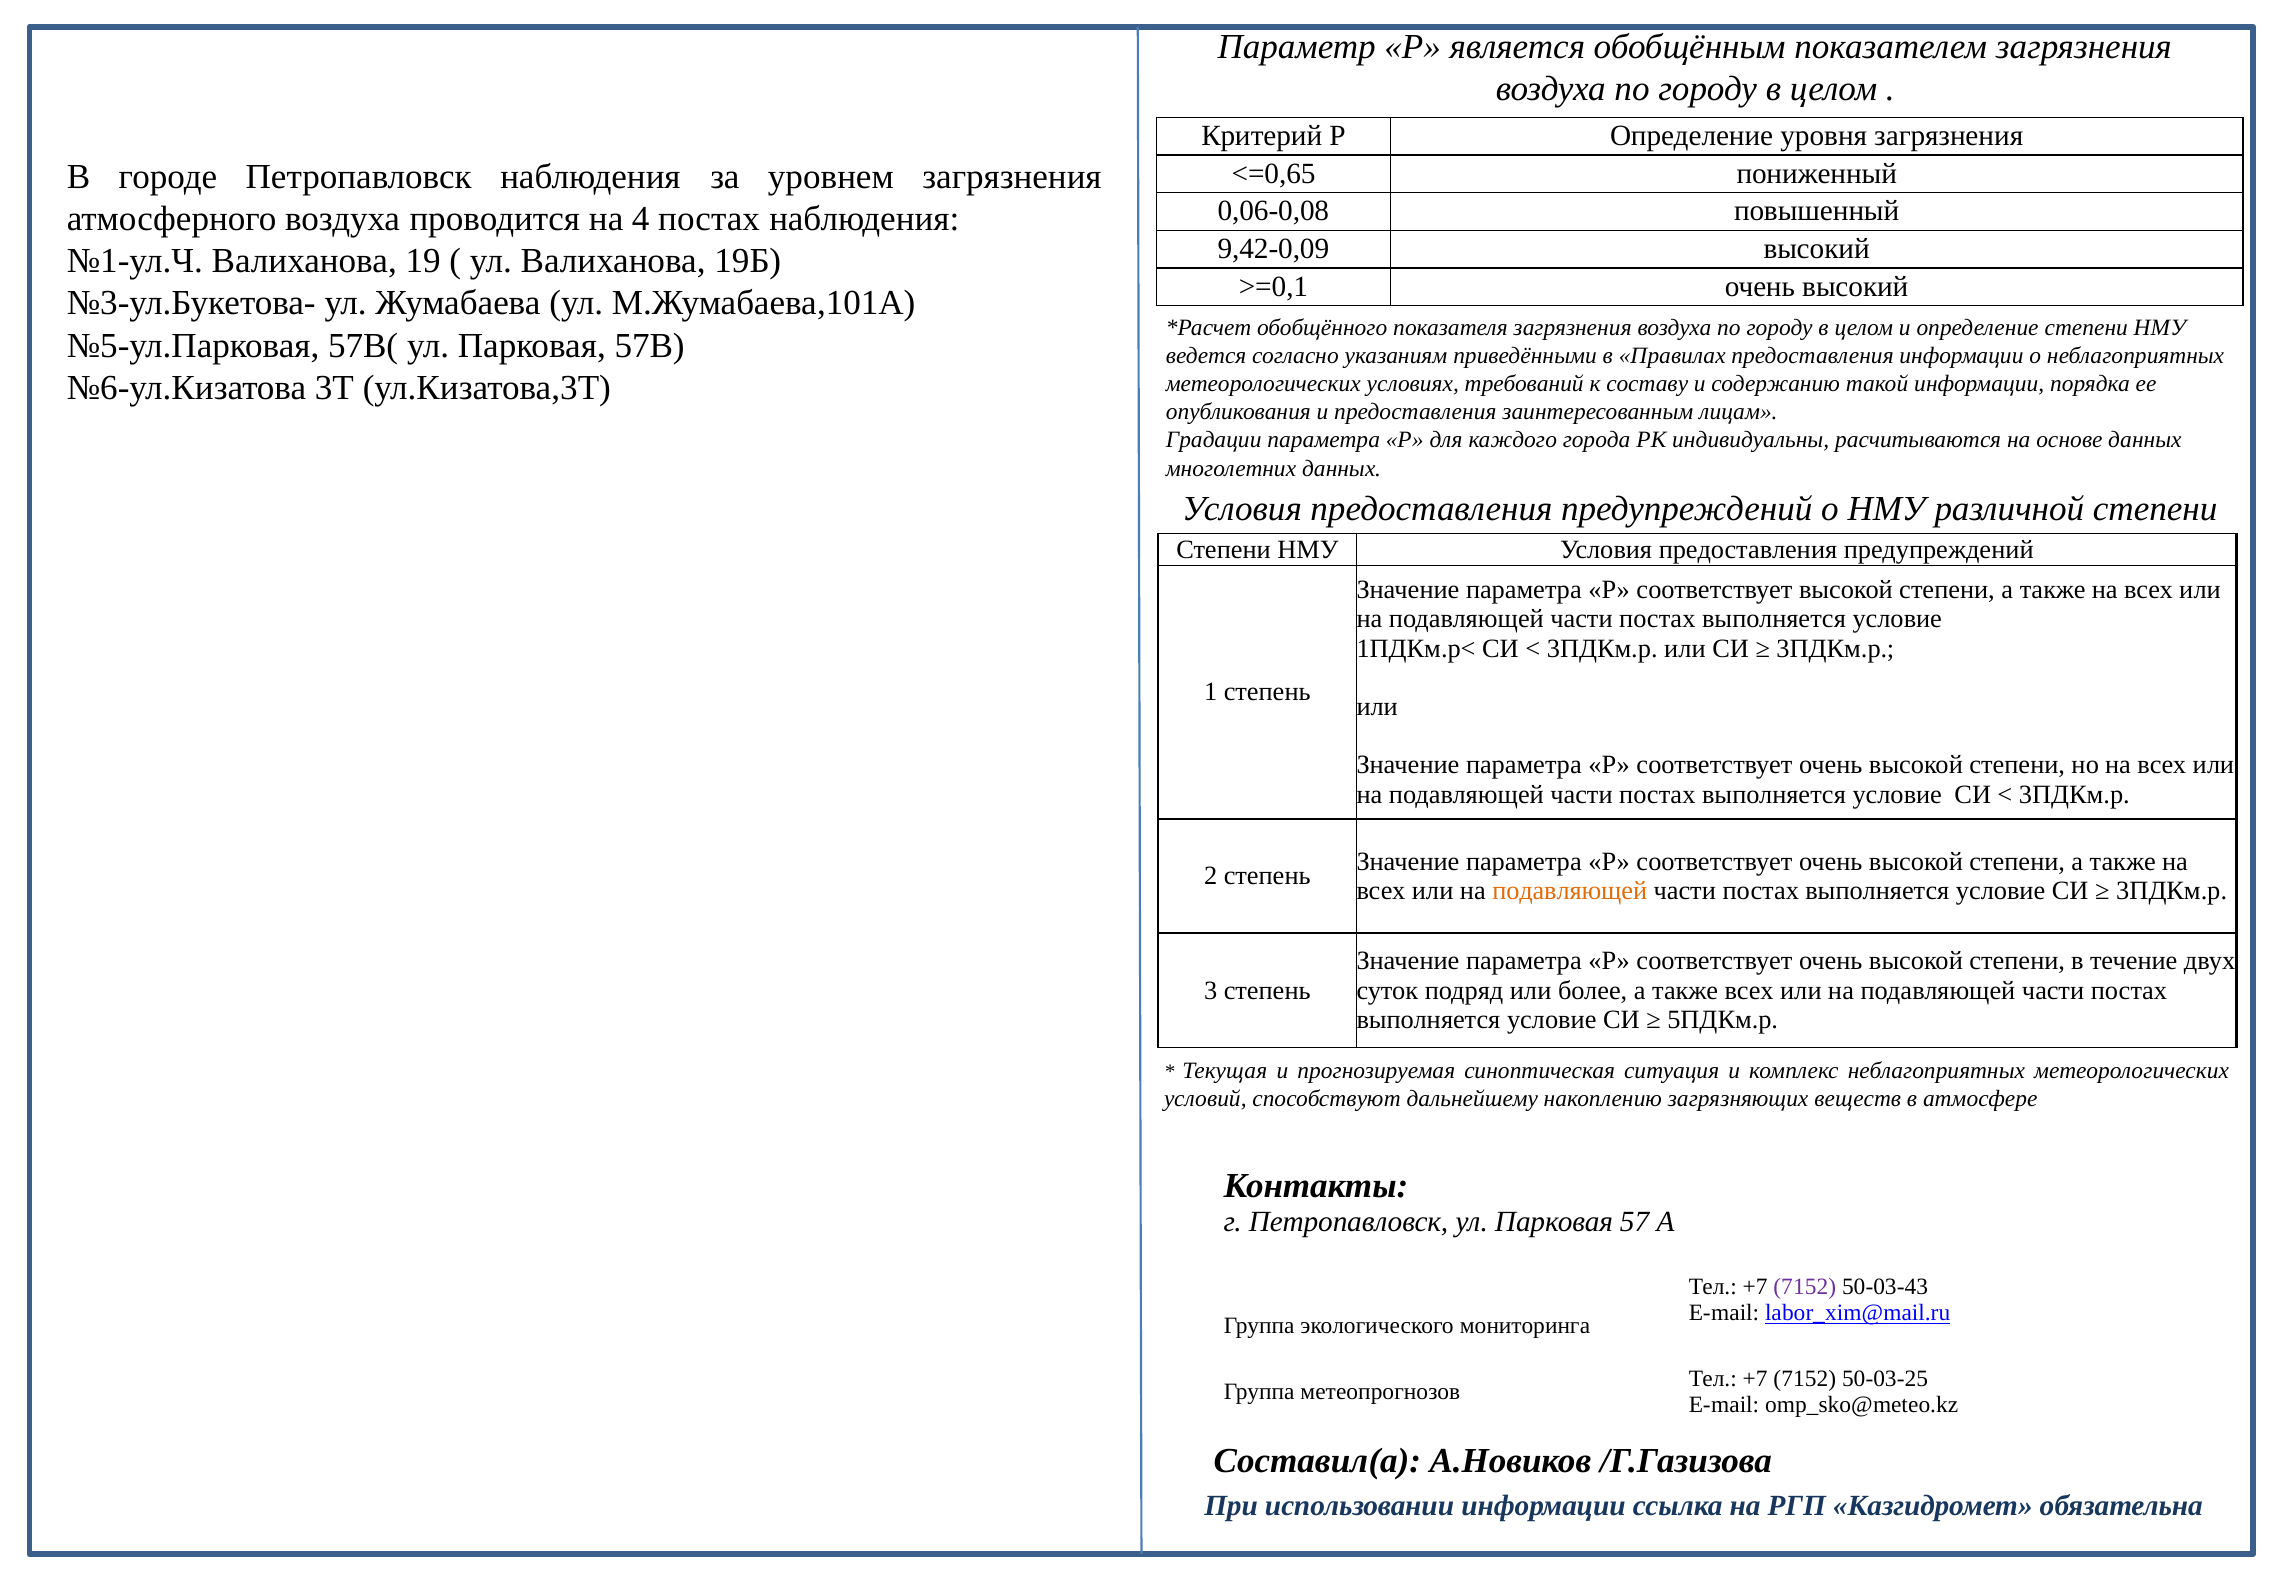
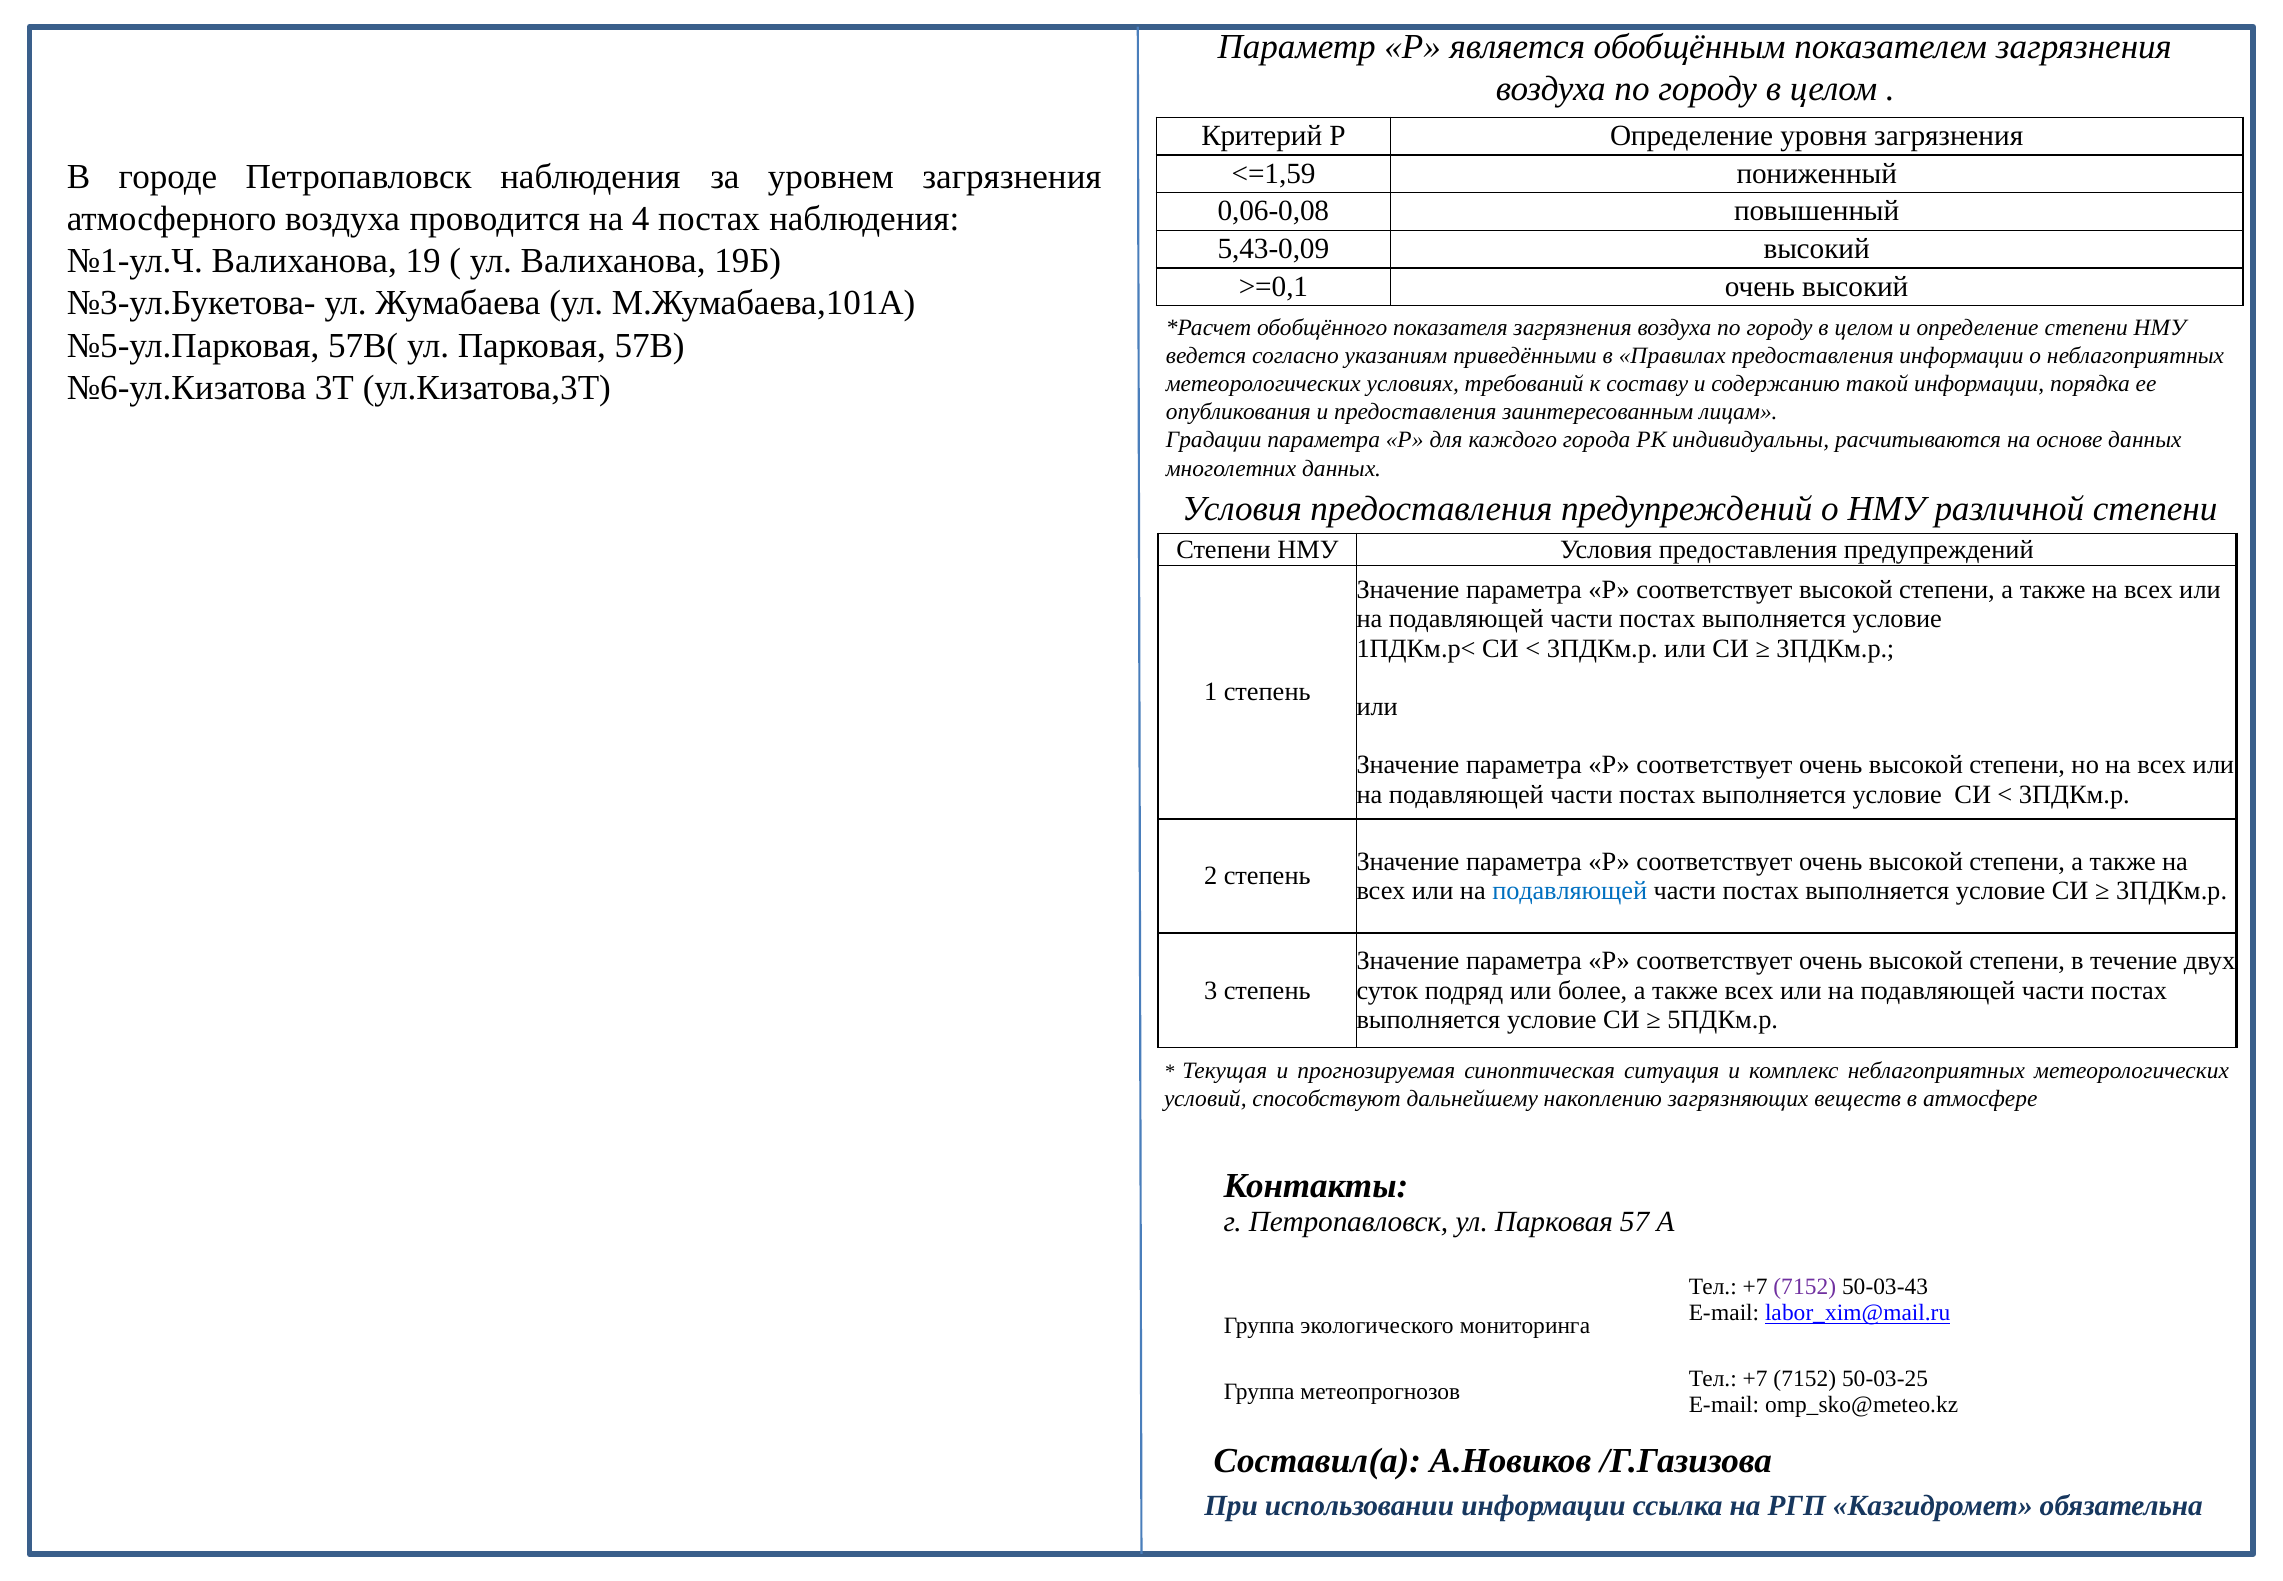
<=0,65: <=0,65 -> <=1,59
9,42-0,09: 9,42-0,09 -> 5,43-0,09
подавляющей at (1570, 891) colour: orange -> blue
